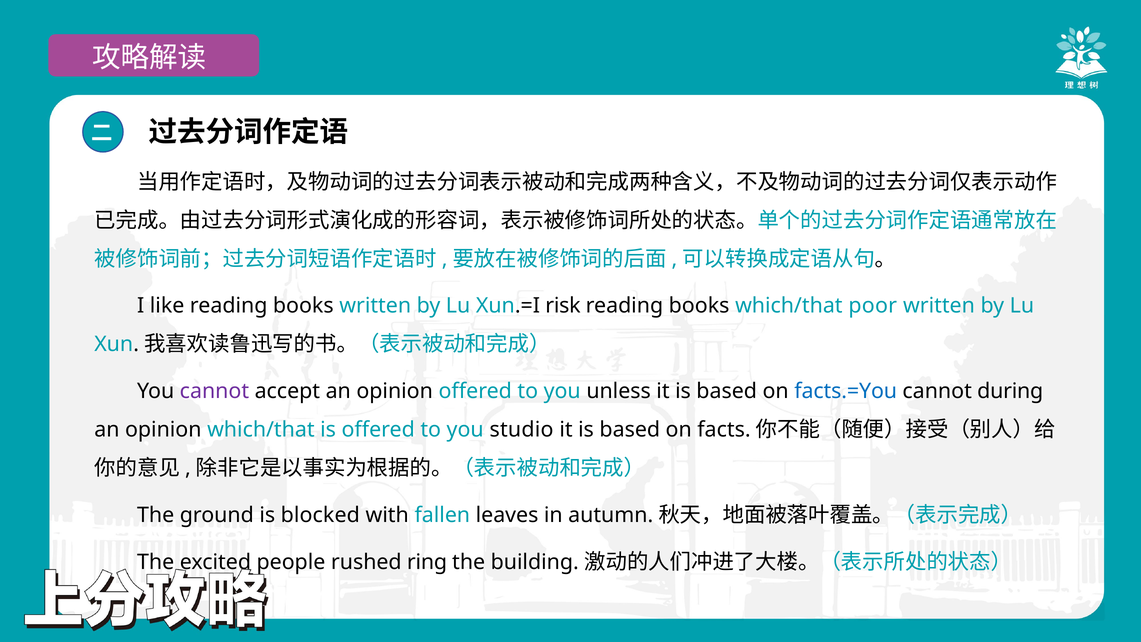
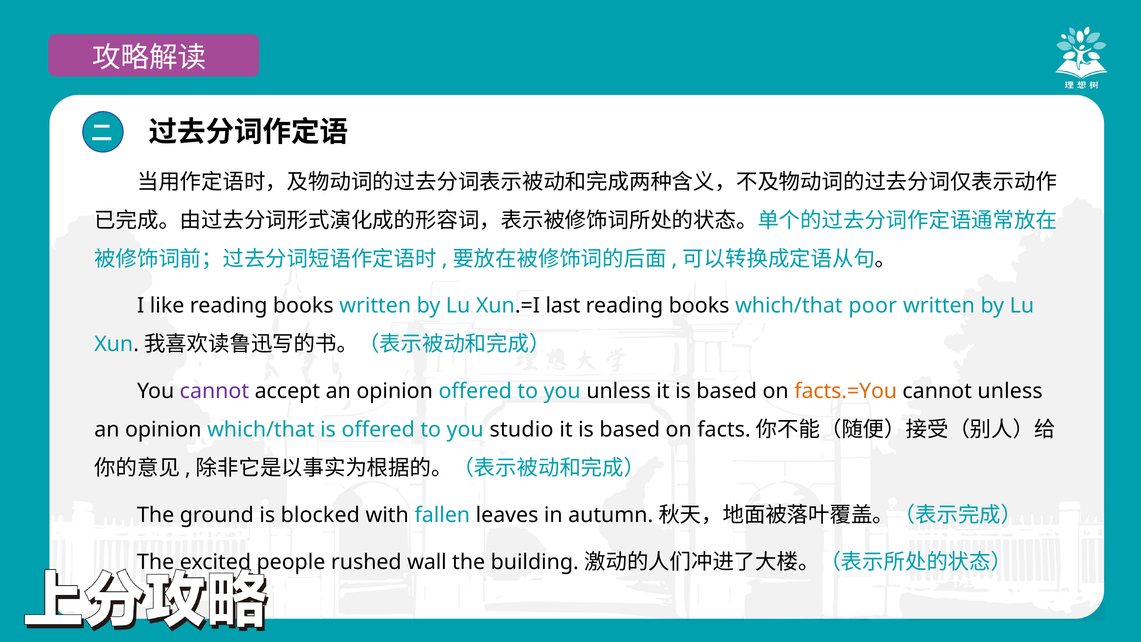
risk: risk -> last
facts.=You colour: blue -> orange
cannot during: during -> unless
ring: ring -> wall
